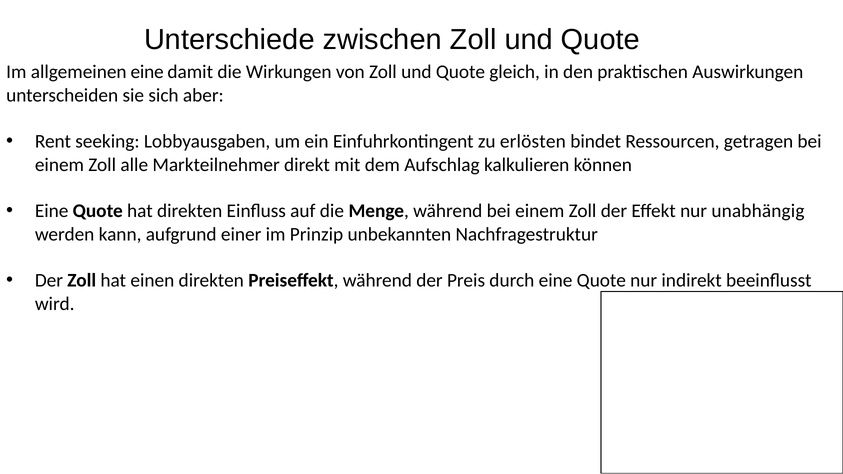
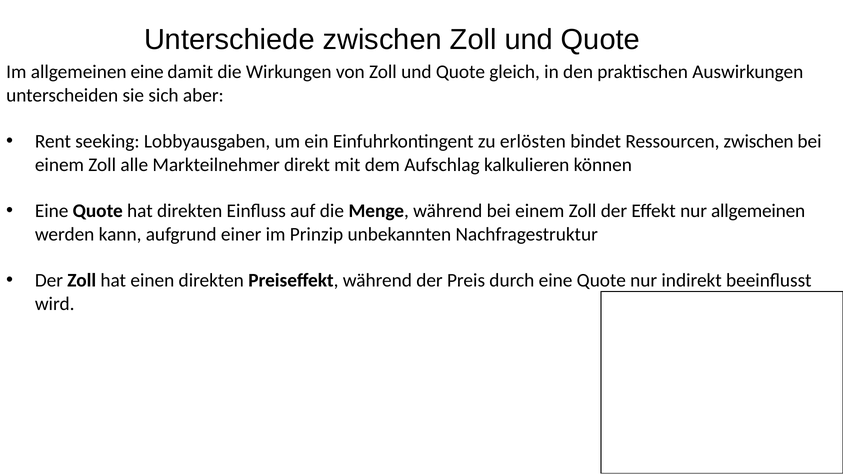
Ressourcen getragen: getragen -> zwischen
nur unabhängig: unabhängig -> allgemeinen
